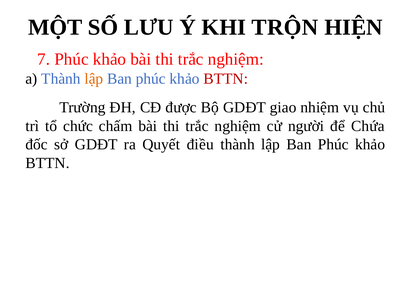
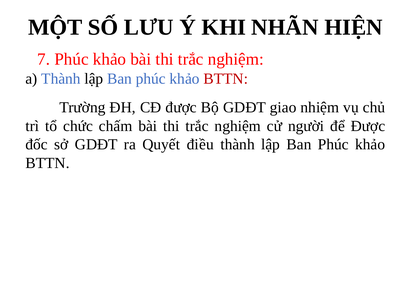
TRỘN: TRỘN -> NHÃN
lập at (94, 79) colour: orange -> black
để Chứa: Chứa -> Được
